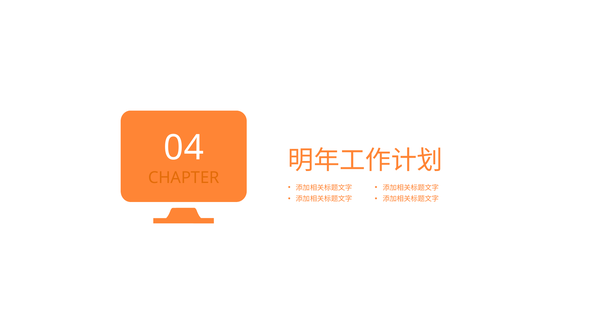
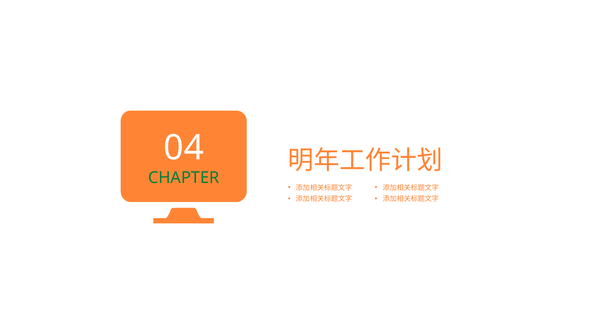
CHAPTER colour: orange -> green
